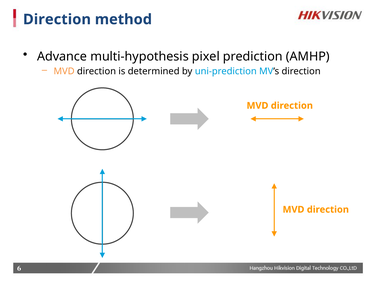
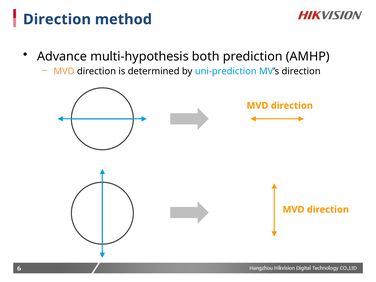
pixel: pixel -> both
